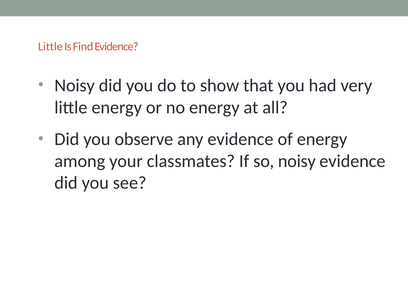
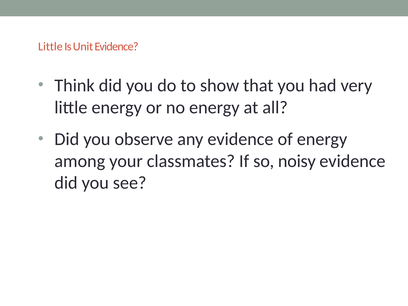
Find: Find -> Unit
Noisy at (75, 86): Noisy -> Think
